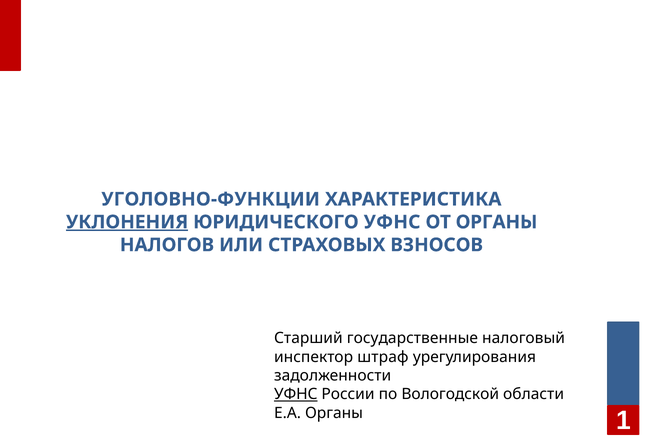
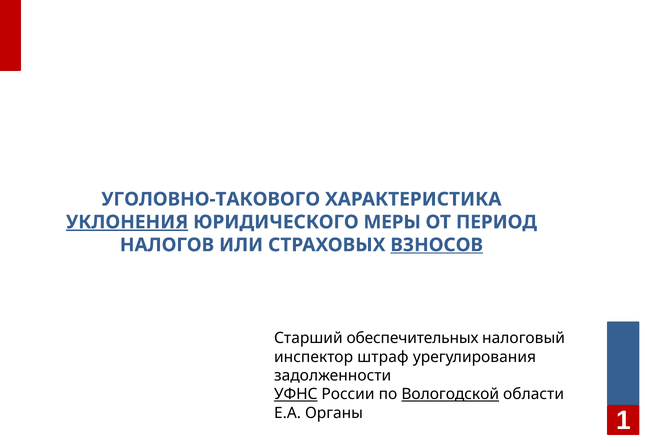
УГОЛОВНО-ФУНКЦИИ: УГОЛОВНО-ФУНКЦИИ -> УГОЛОВНО-ТАКОВОГО
ЮРИДИЧЕСКОГО УФНС: УФНС -> МЕРЫ
ОТ ОРГАНЫ: ОРГАНЫ -> ПЕРИОД
ВЗНОСОВ underline: none -> present
государственные: государственные -> обеспечительных
Вологодской underline: none -> present
